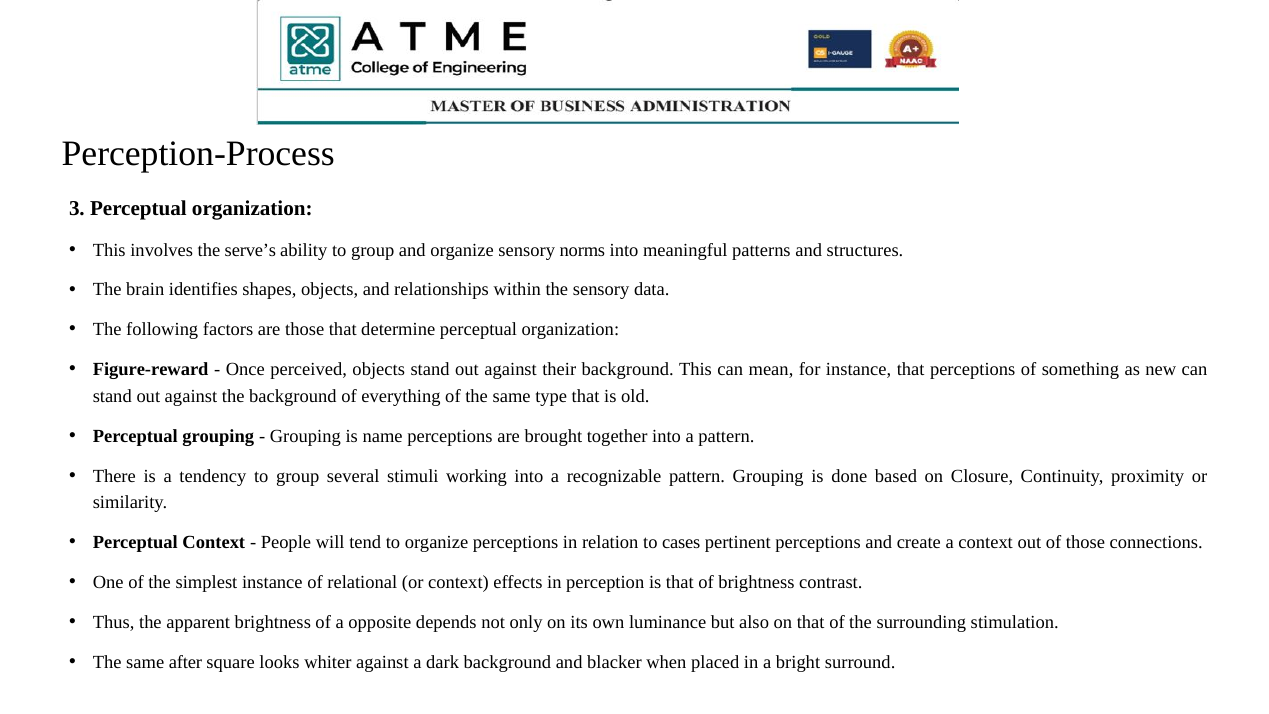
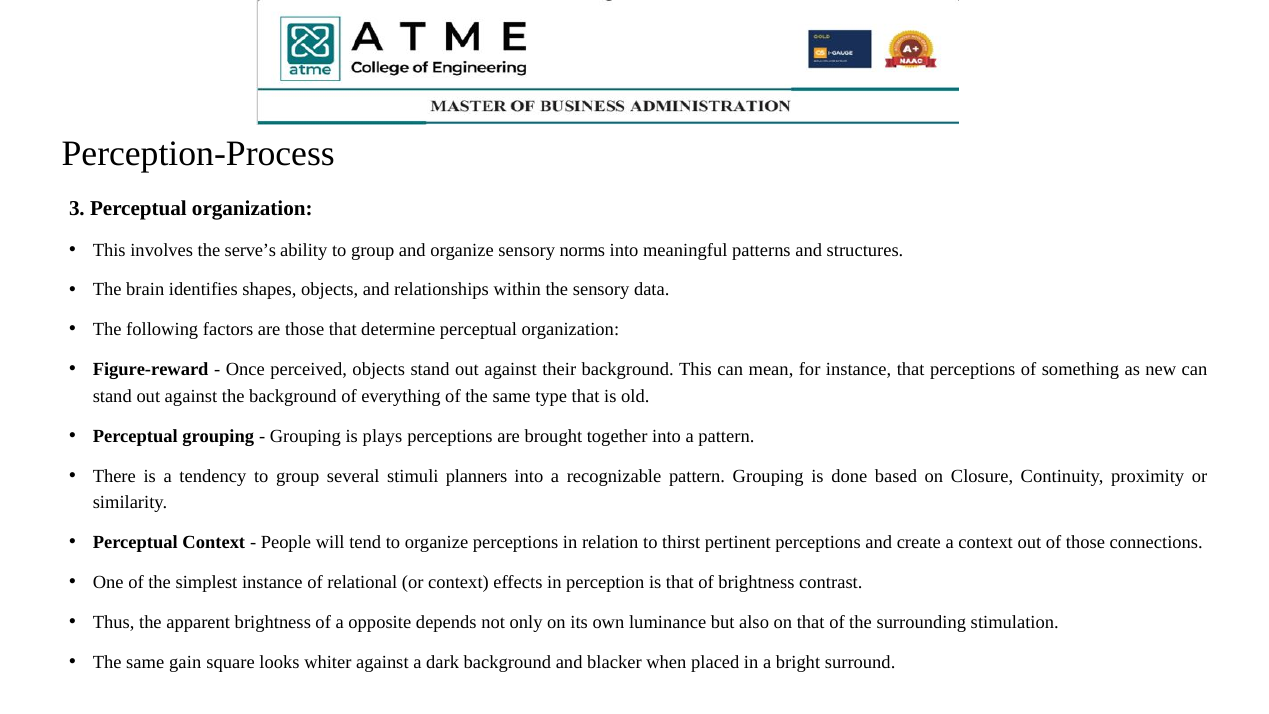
name: name -> plays
working: working -> planners
cases: cases -> thirst
after: after -> gain
